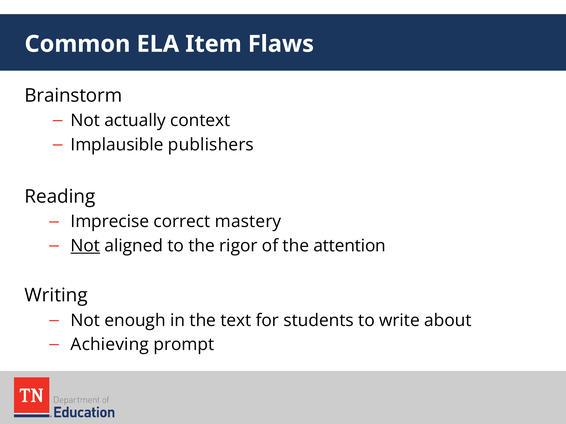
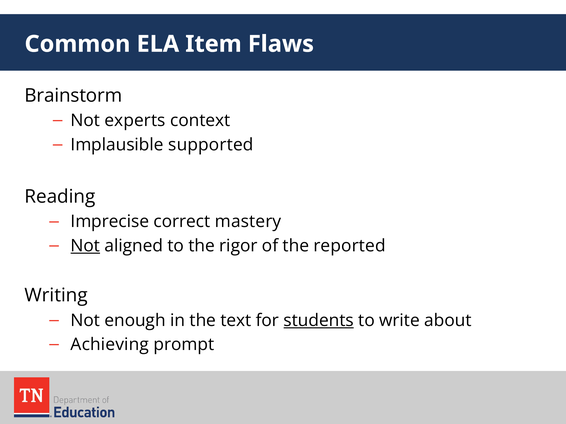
actually: actually -> experts
publishers: publishers -> supported
attention: attention -> reported
students underline: none -> present
